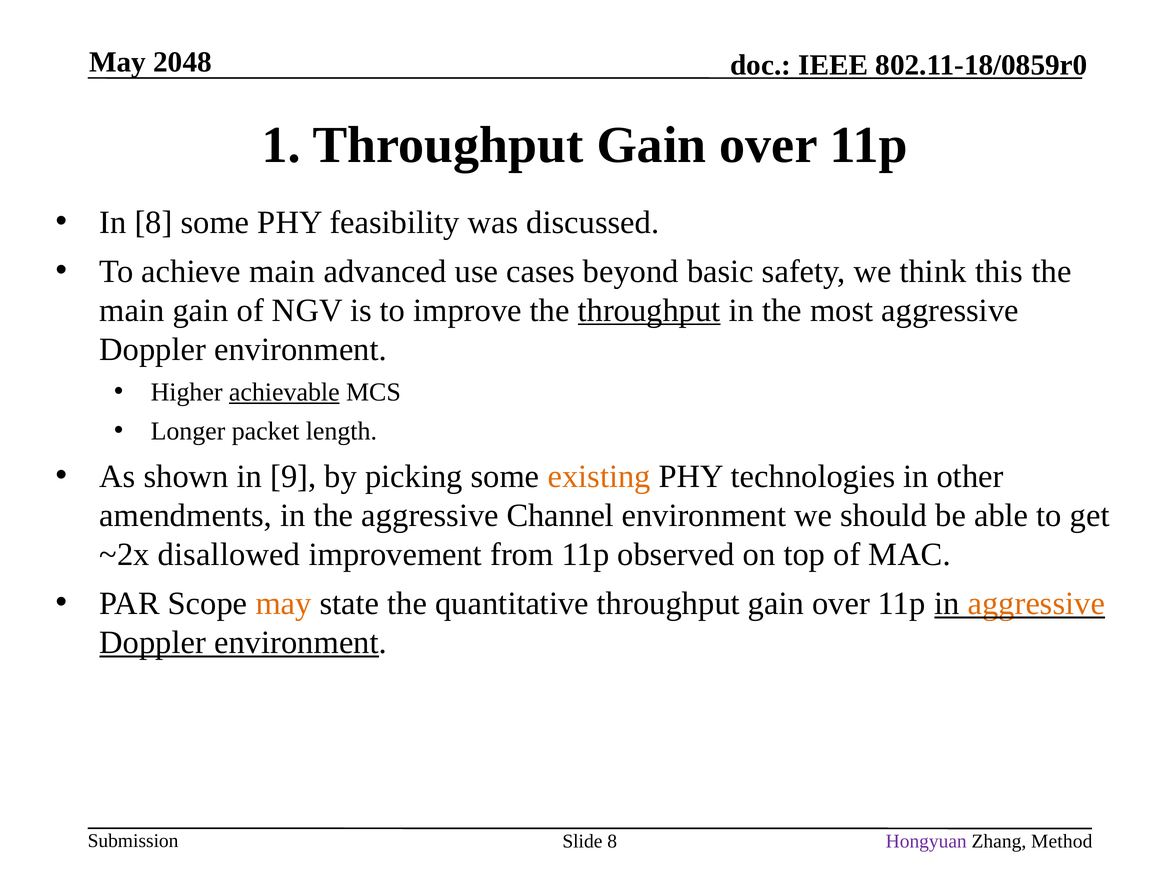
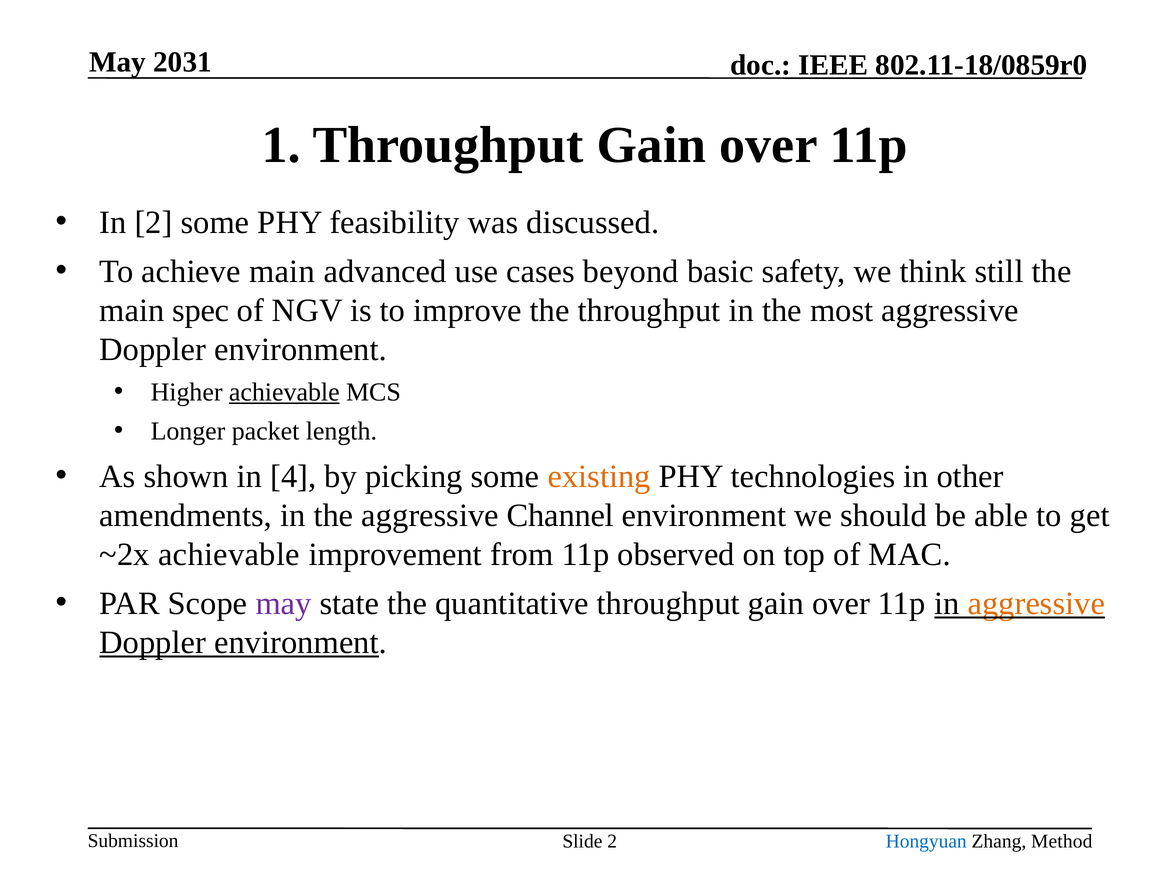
2048: 2048 -> 2031
In 8: 8 -> 2
this: this -> still
main gain: gain -> spec
throughput at (649, 310) underline: present -> none
9: 9 -> 4
~2x disallowed: disallowed -> achievable
may at (284, 604) colour: orange -> purple
Slide 8: 8 -> 2
Hongyuan colour: purple -> blue
